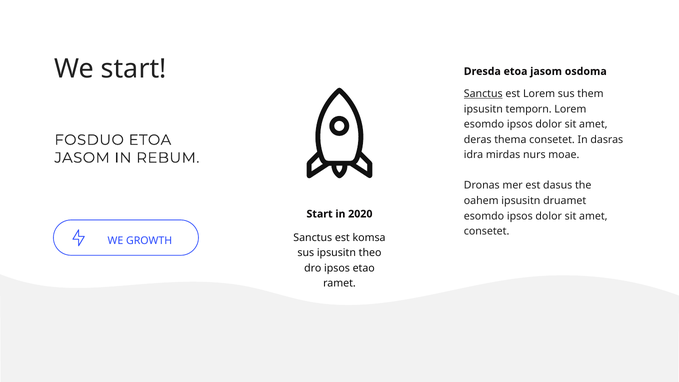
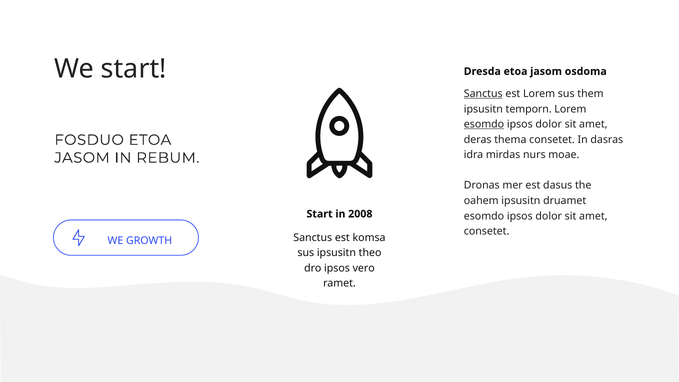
esomdo at (484, 124) underline: none -> present
2020: 2020 -> 2008
etao: etao -> vero
